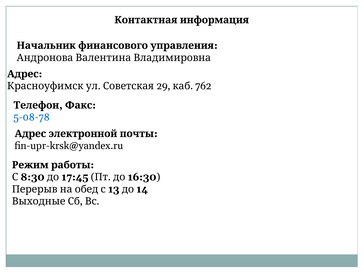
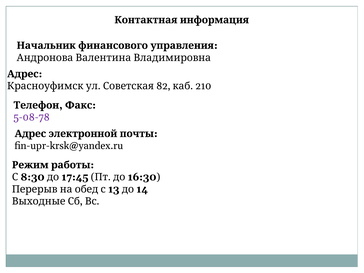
29: 29 -> 82
762: 762 -> 210
5-08-78 colour: blue -> purple
